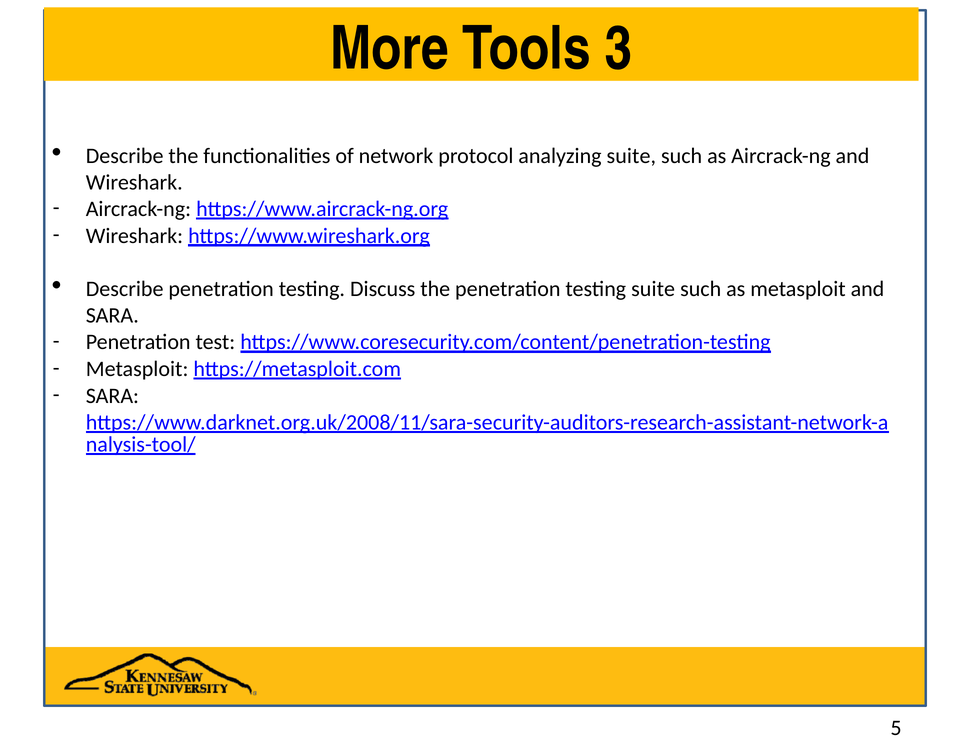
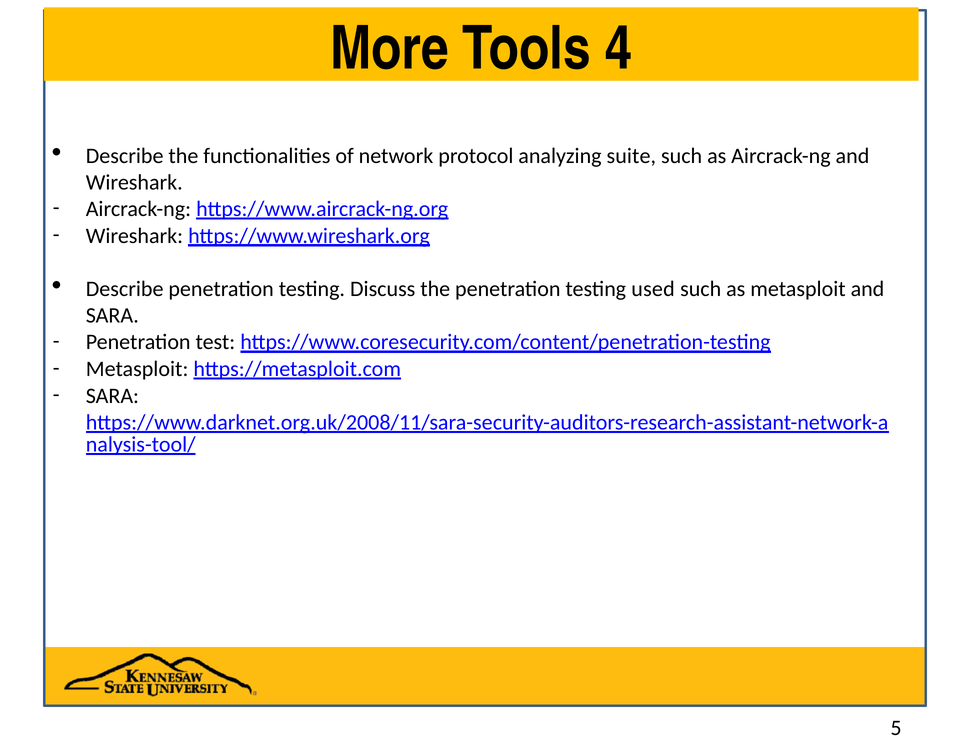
3: 3 -> 4
testing suite: suite -> used
